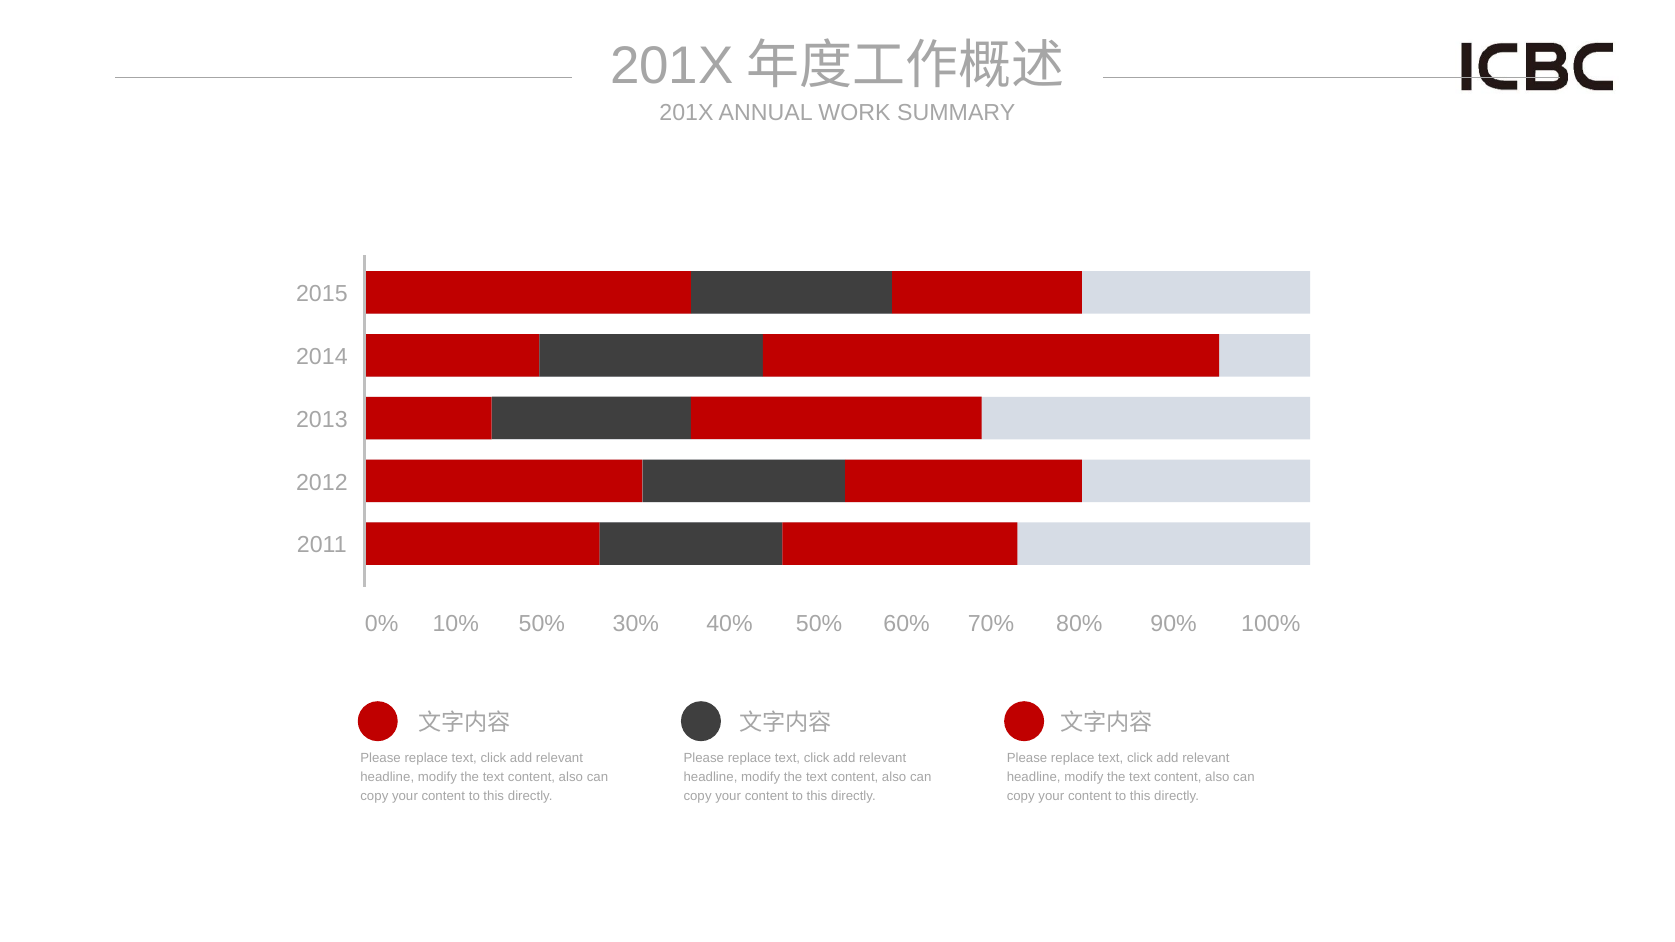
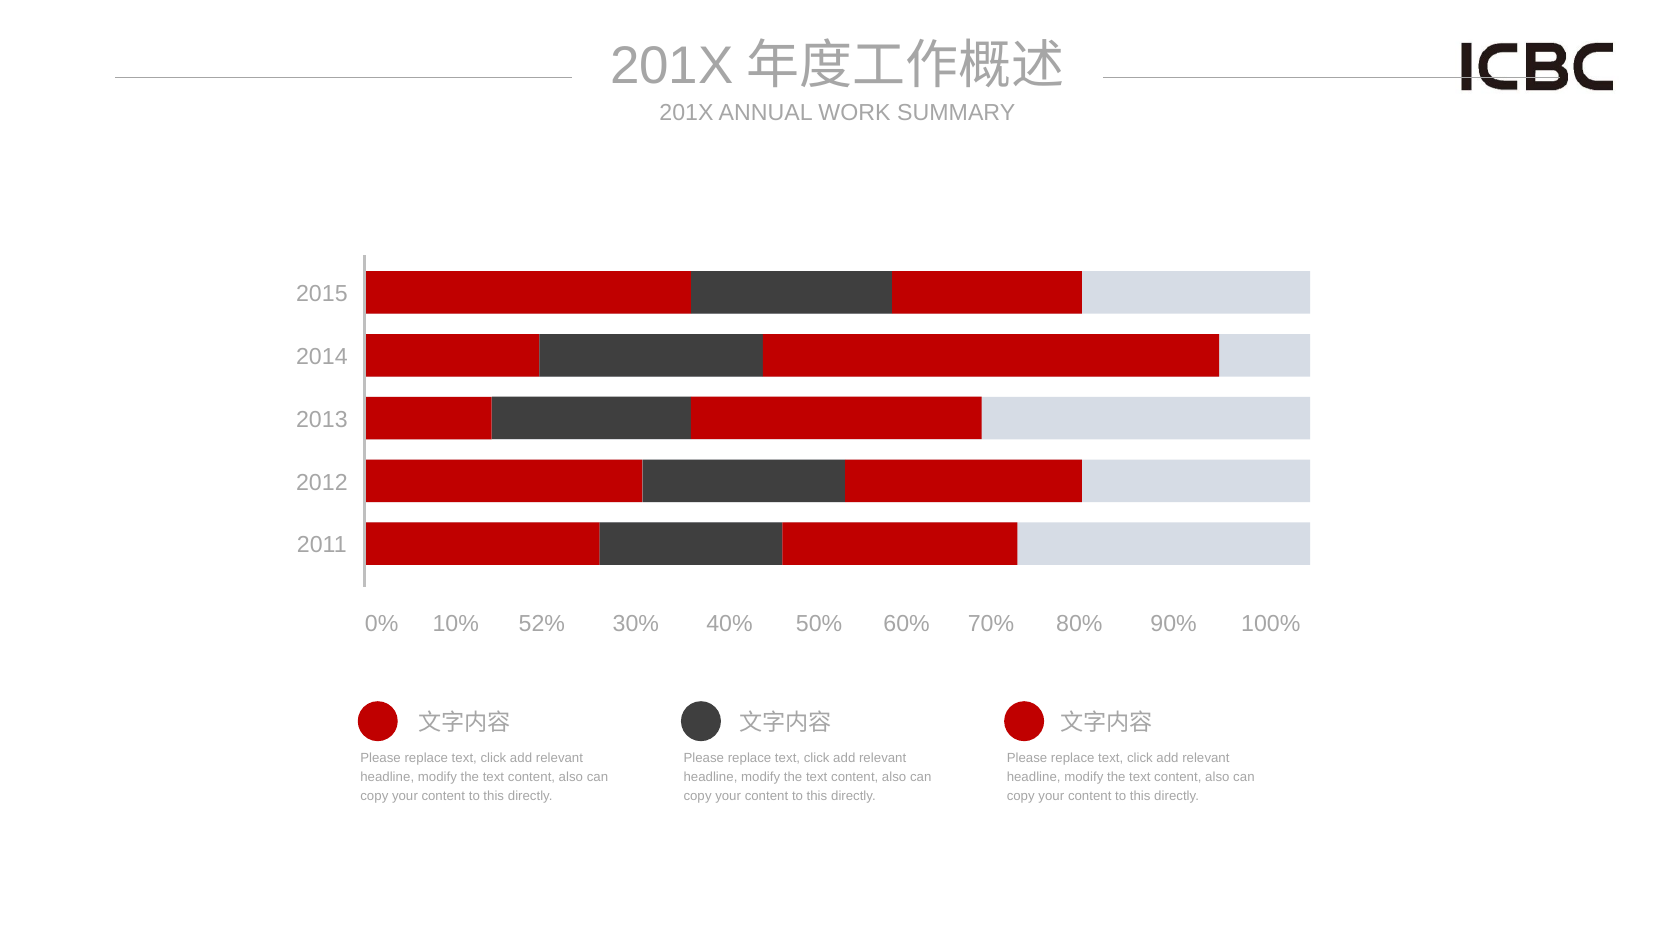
50% at (542, 624): 50% -> 52%
